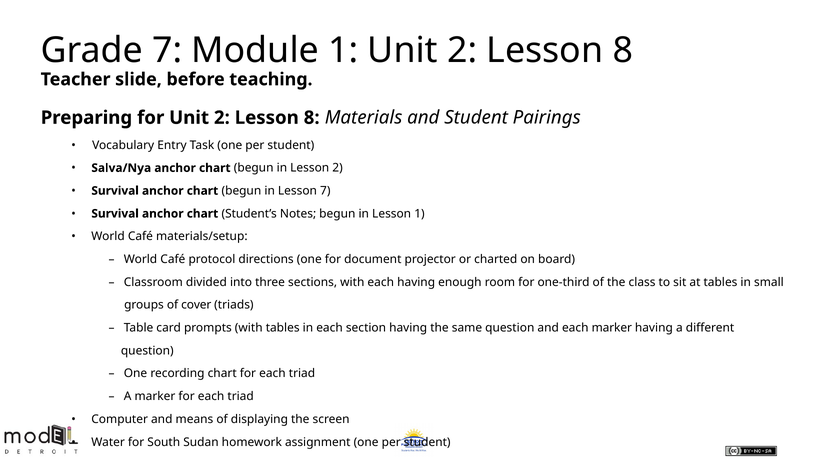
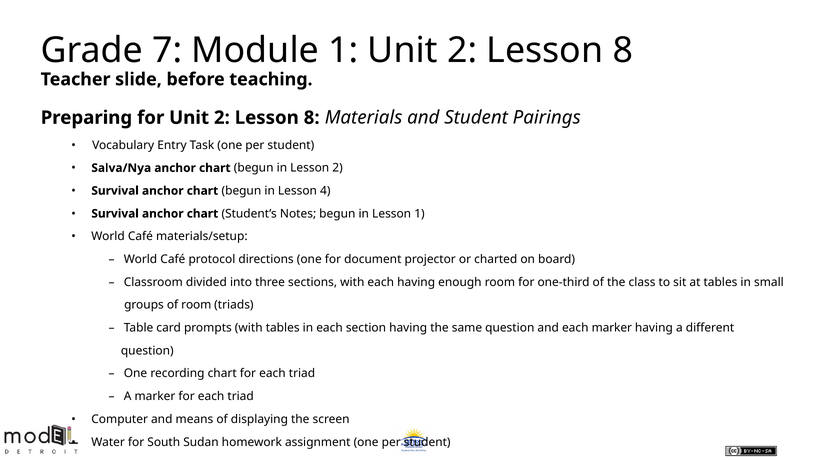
Lesson 7: 7 -> 4
of cover: cover -> room
